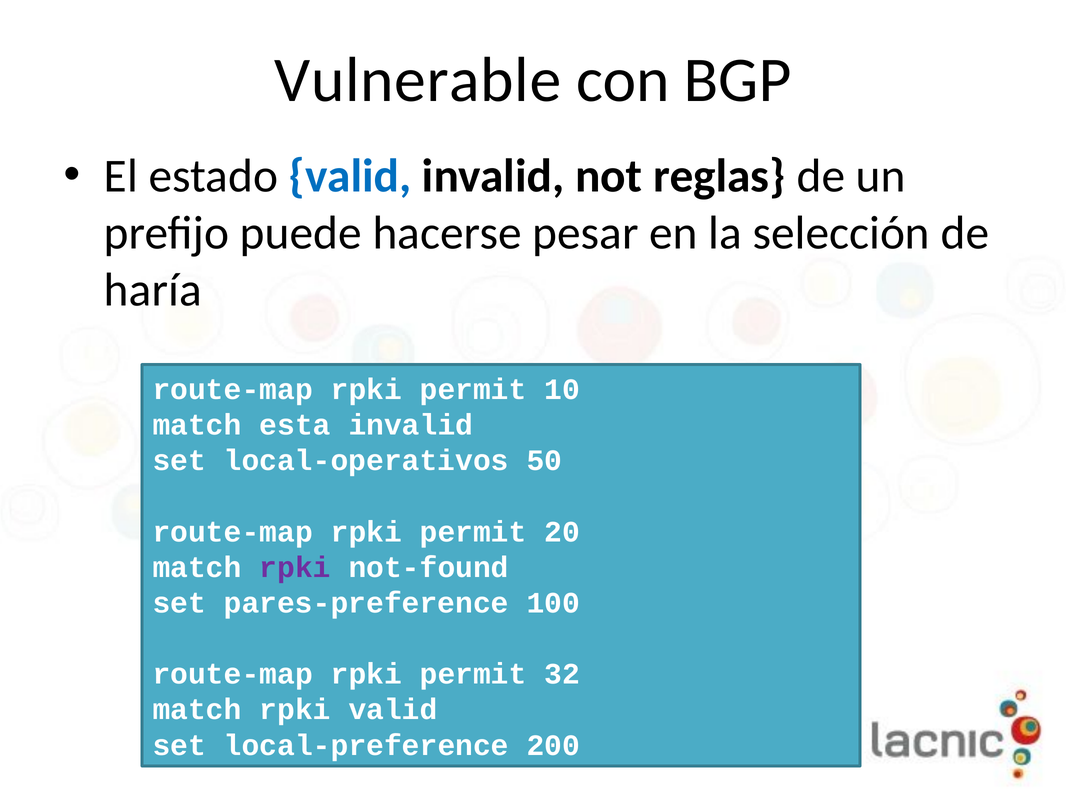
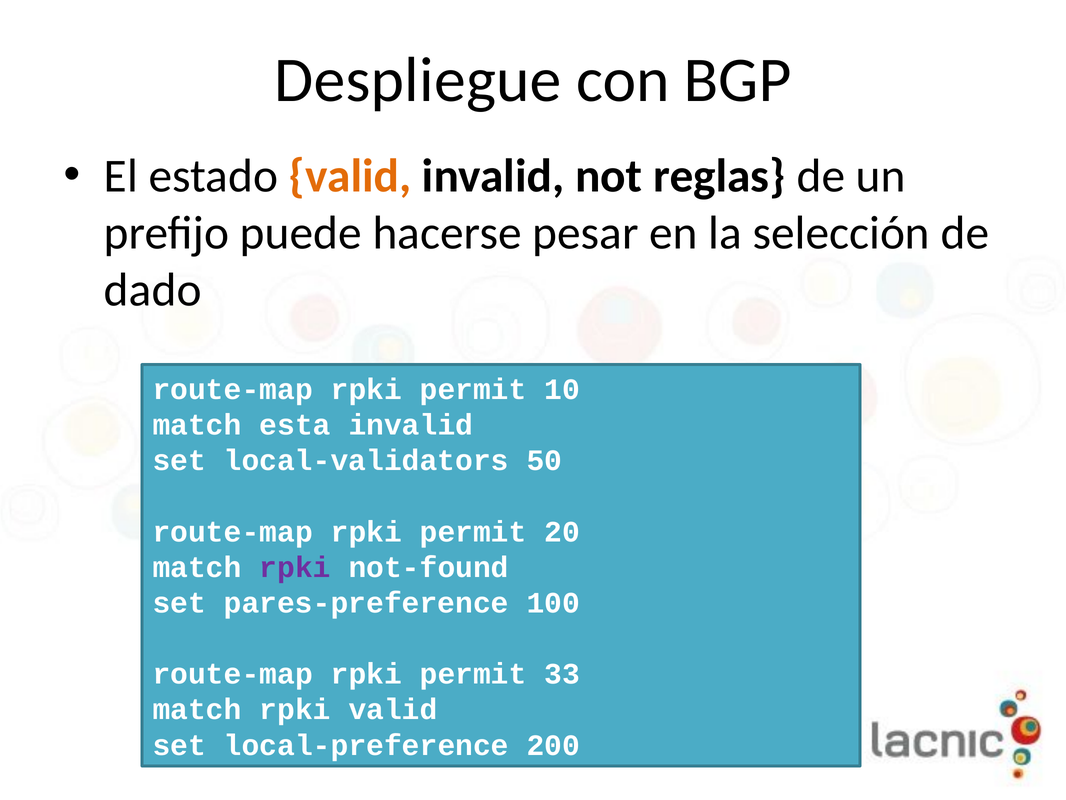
Vulnerable: Vulnerable -> Despliegue
valid at (350, 176) colour: blue -> orange
haría: haría -> dado
local-operativos: local-operativos -> local-validators
32: 32 -> 33
